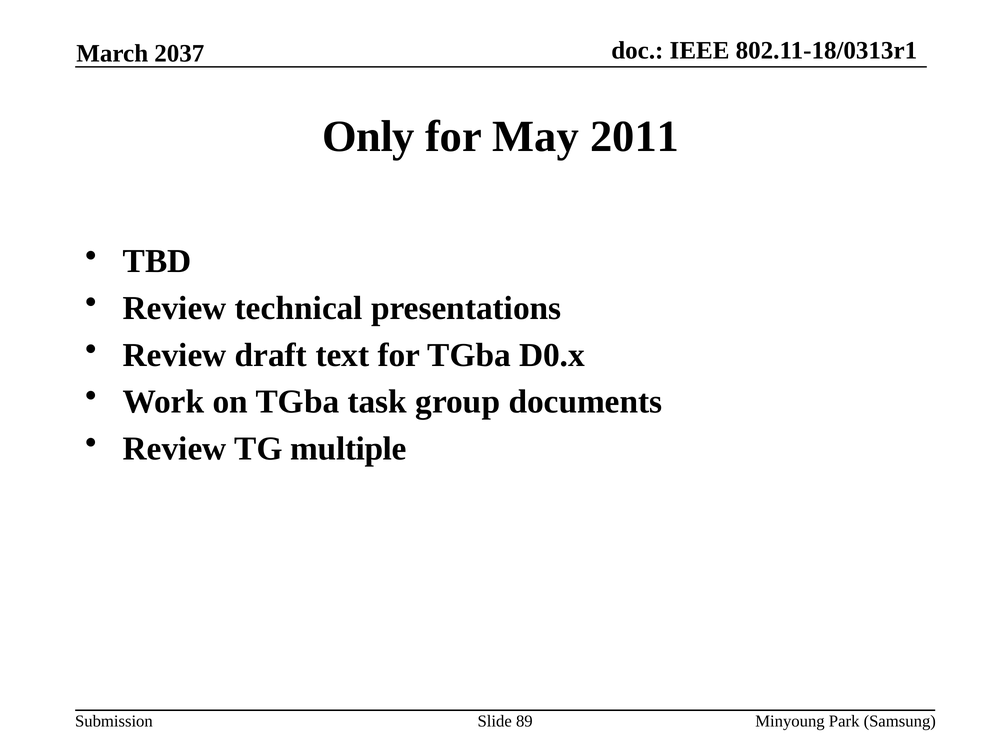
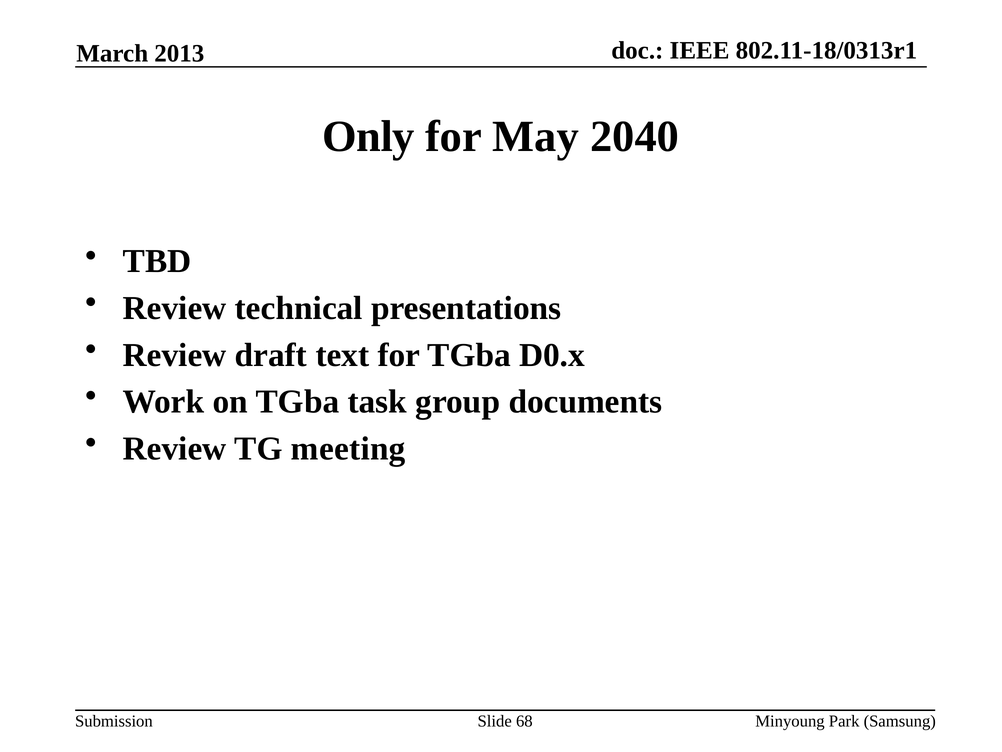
2037: 2037 -> 2013
2011: 2011 -> 2040
multiple: multiple -> meeting
89: 89 -> 68
